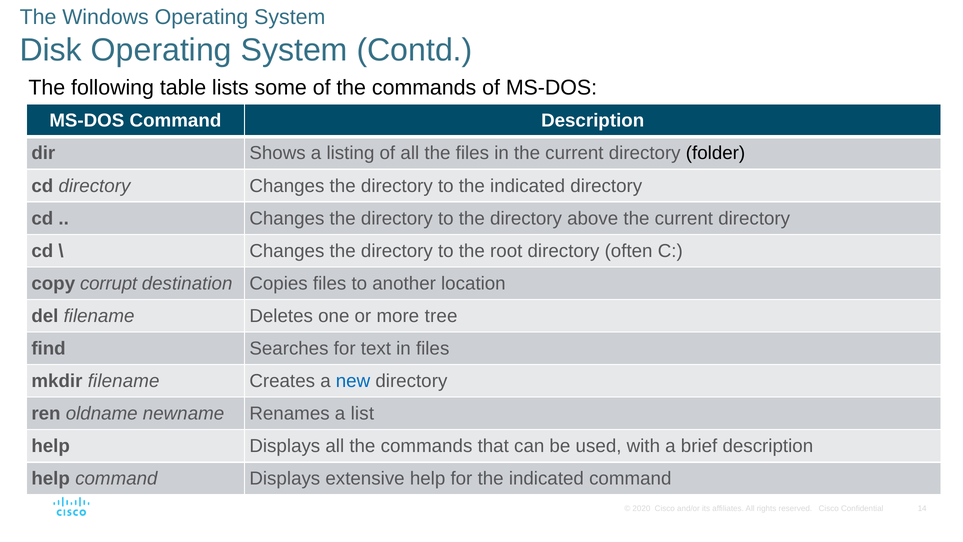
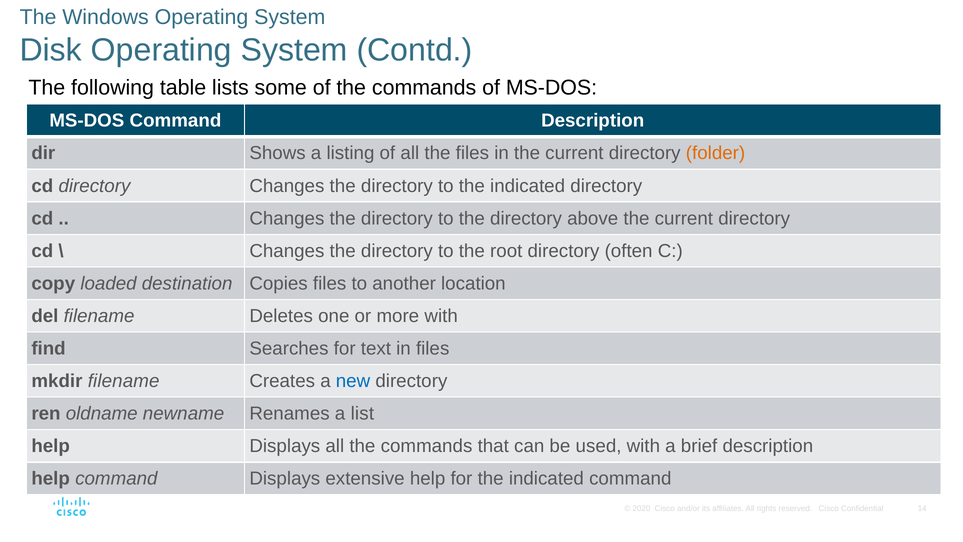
folder colour: black -> orange
corrupt: corrupt -> loaded
more tree: tree -> with
